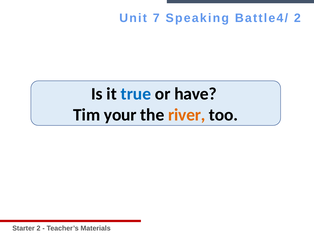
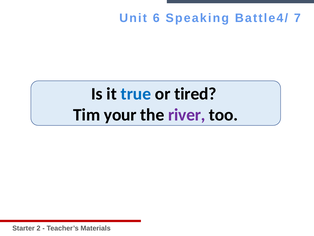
7: 7 -> 6
Battle4/ 2: 2 -> 7
have: have -> tired
river colour: orange -> purple
